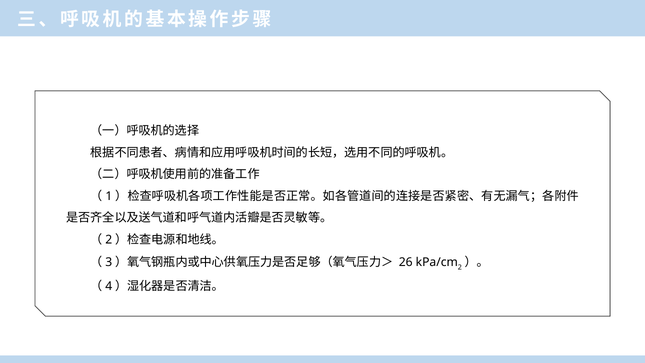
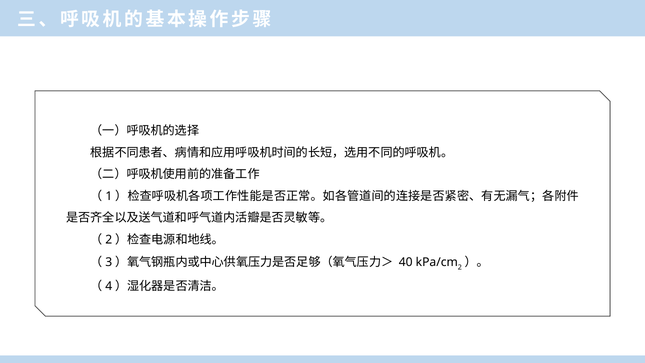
26: 26 -> 40
